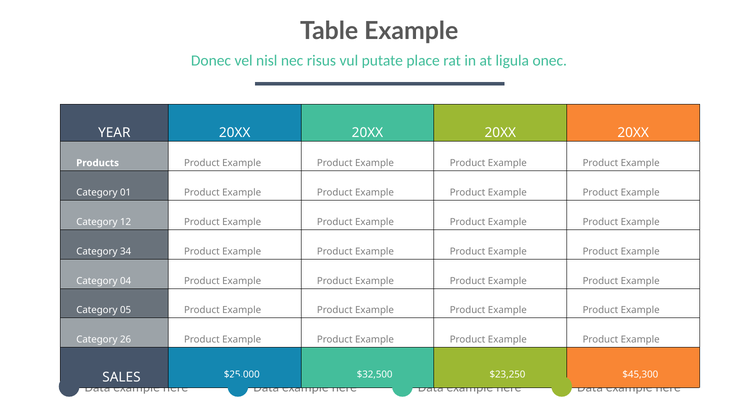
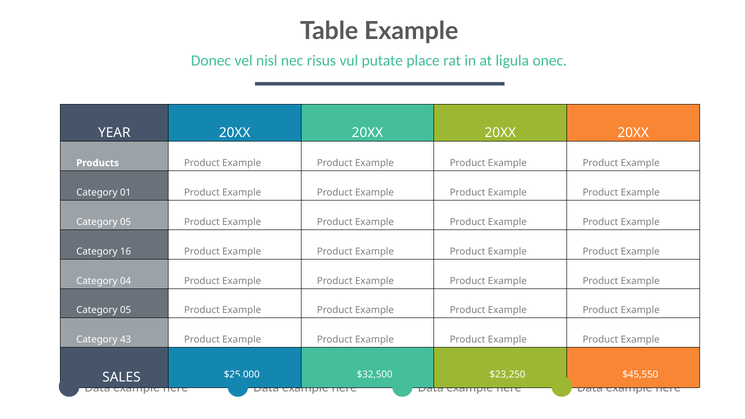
12 at (126, 222): 12 -> 05
34: 34 -> 16
26: 26 -> 43
$45,300: $45,300 -> $45,550
